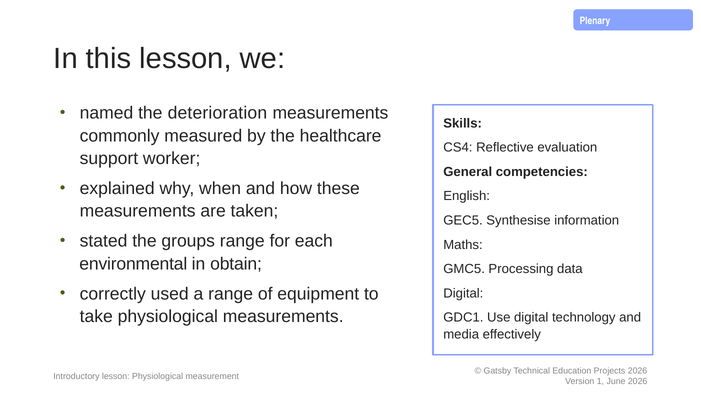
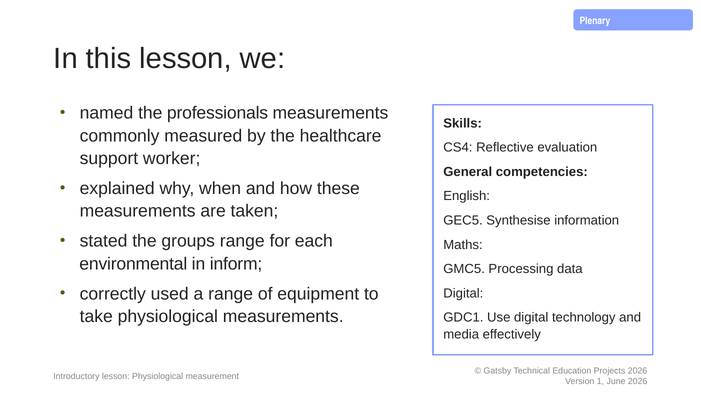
deterioration: deterioration -> professionals
obtain: obtain -> inform
